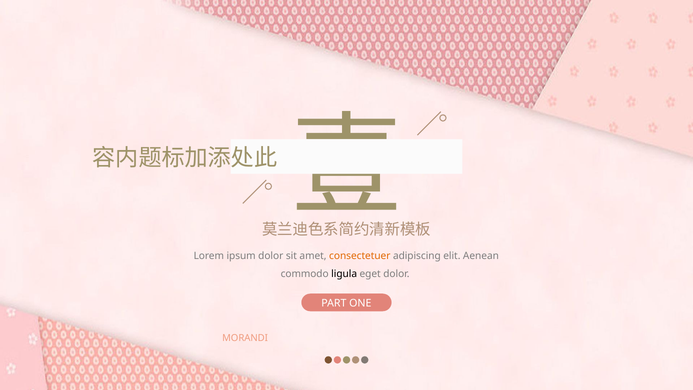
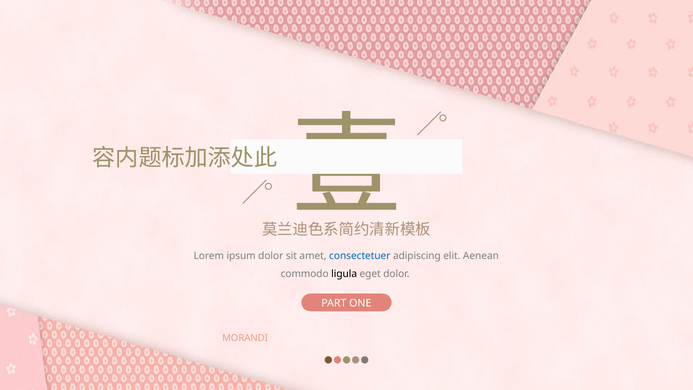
consectetuer colour: orange -> blue
